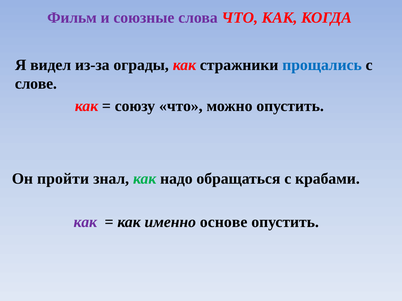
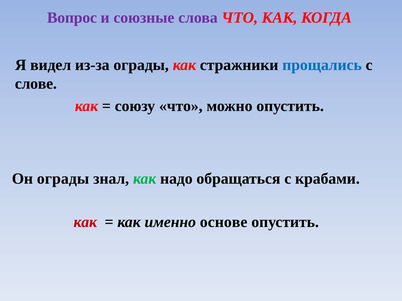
Фильм: Фильм -> Вопрос
Он пройти: пройти -> ограды
как at (85, 222) colour: purple -> red
